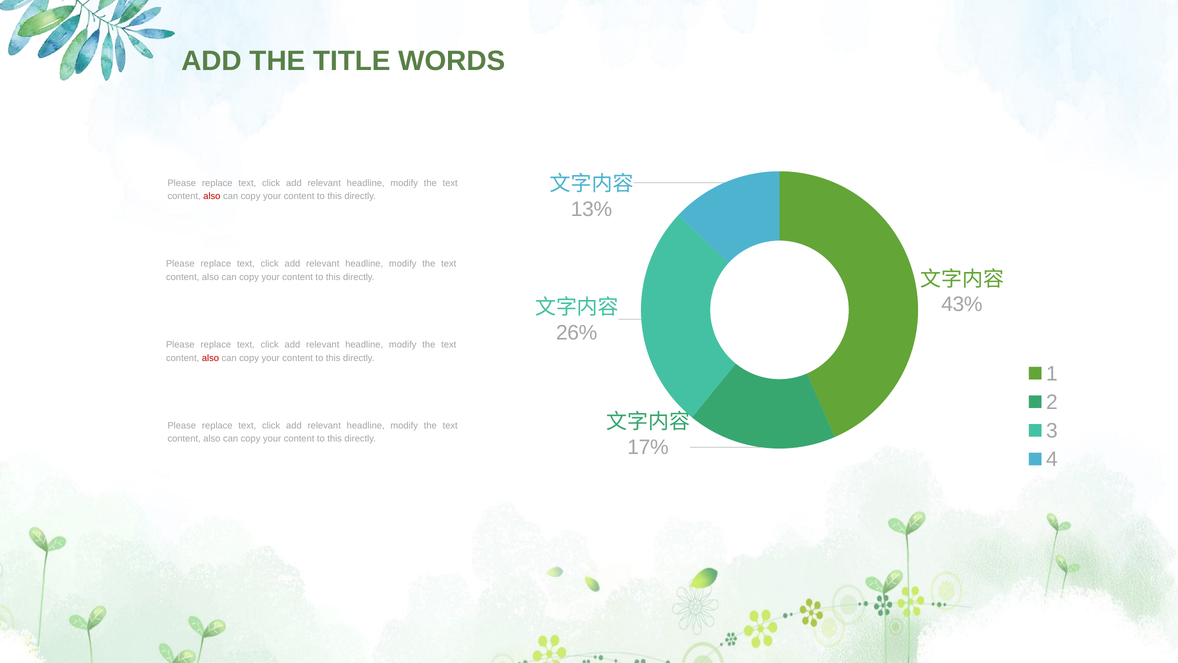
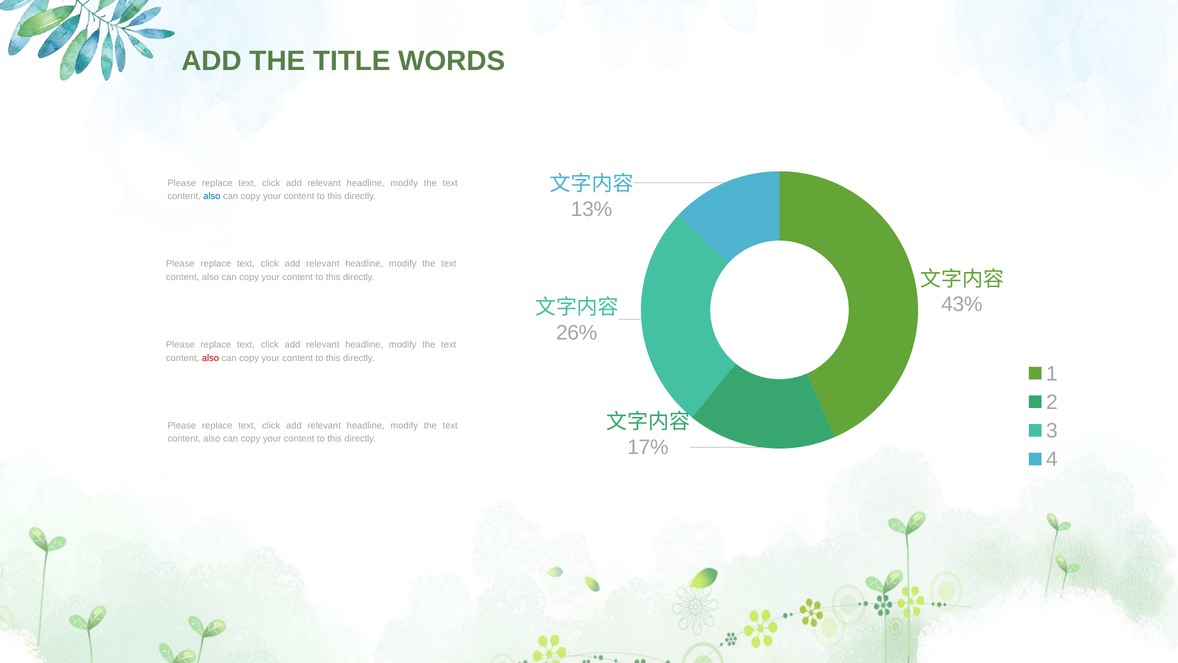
also at (212, 196) colour: red -> blue
